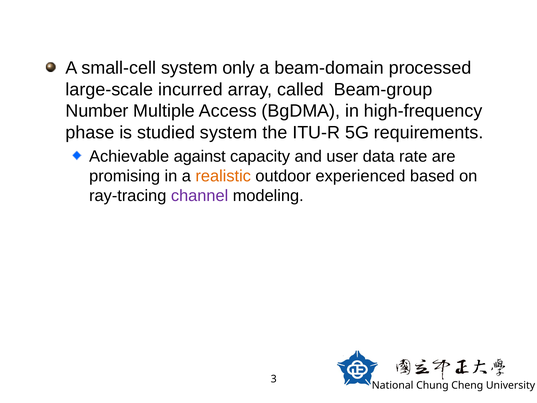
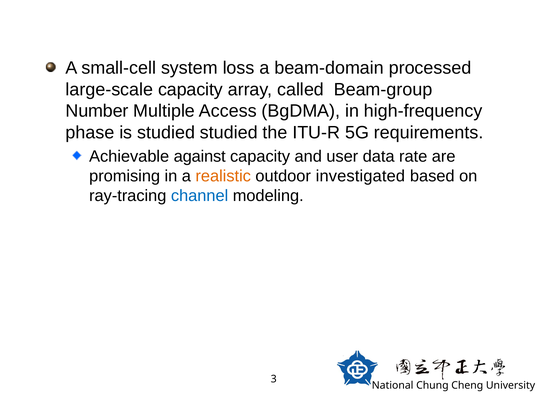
only: only -> loss
large-scale incurred: incurred -> capacity
studied system: system -> studied
experienced: experienced -> investigated
channel colour: purple -> blue
